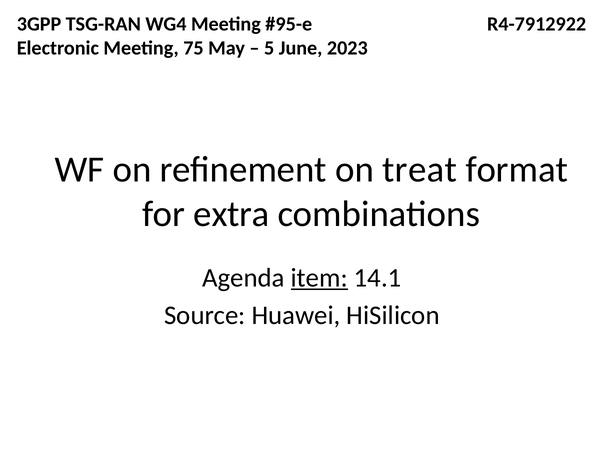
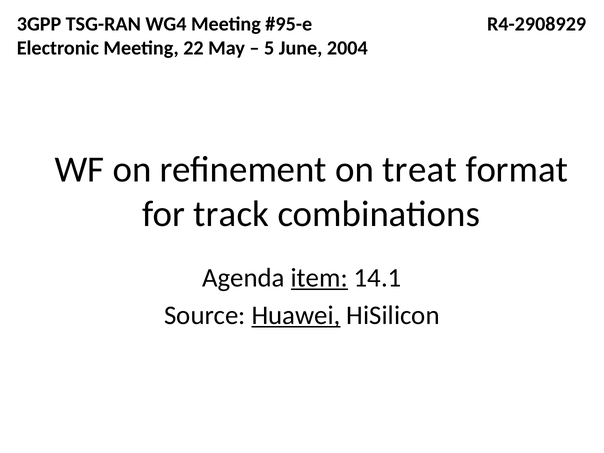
R4-7912922: R4-7912922 -> R4-2908929
75: 75 -> 22
2023: 2023 -> 2004
extra: extra -> track
Huawei underline: none -> present
